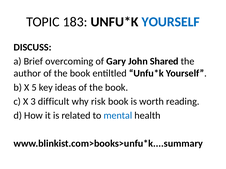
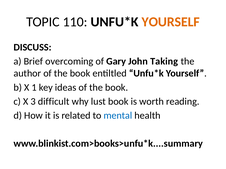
183: 183 -> 110
YOURSELF at (171, 22) colour: blue -> orange
Shared: Shared -> Taking
5: 5 -> 1
risk: risk -> lust
